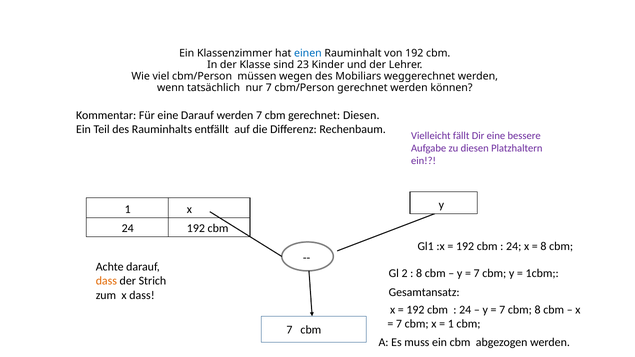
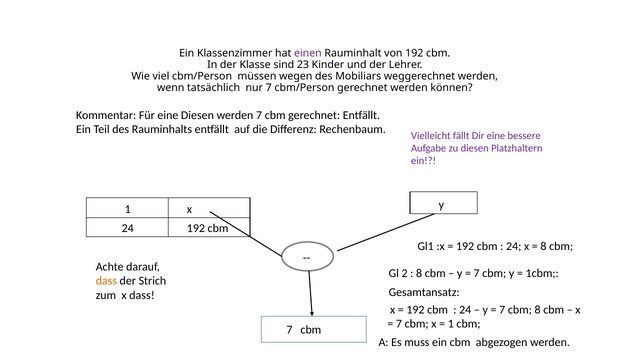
einen colour: blue -> purple
eine Darauf: Darauf -> Diesen
gerechnet Diesen: Diesen -> Entfällt
